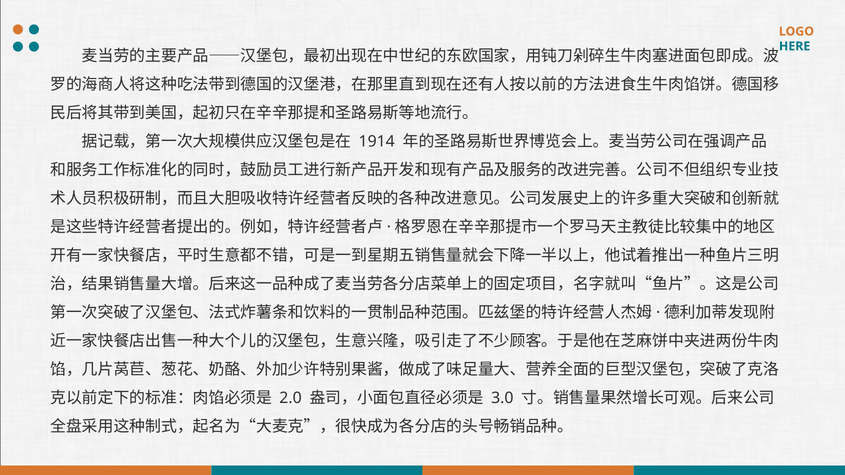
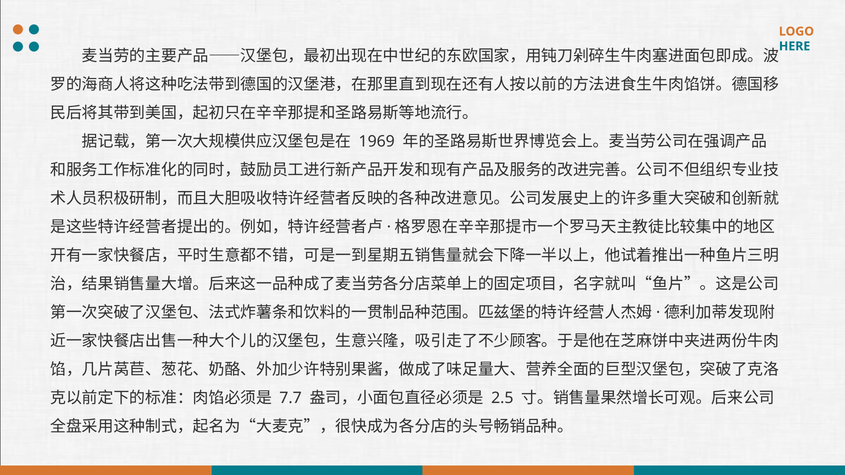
1914: 1914 -> 1969
2.0: 2.0 -> 7.7
3.0: 3.0 -> 2.5
